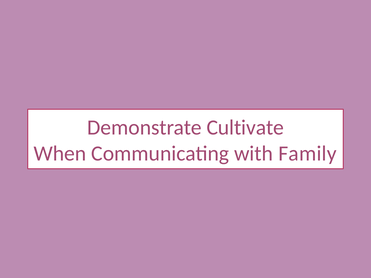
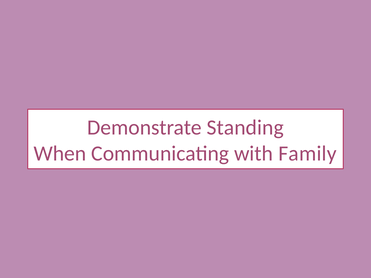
Cultivate: Cultivate -> Standing
